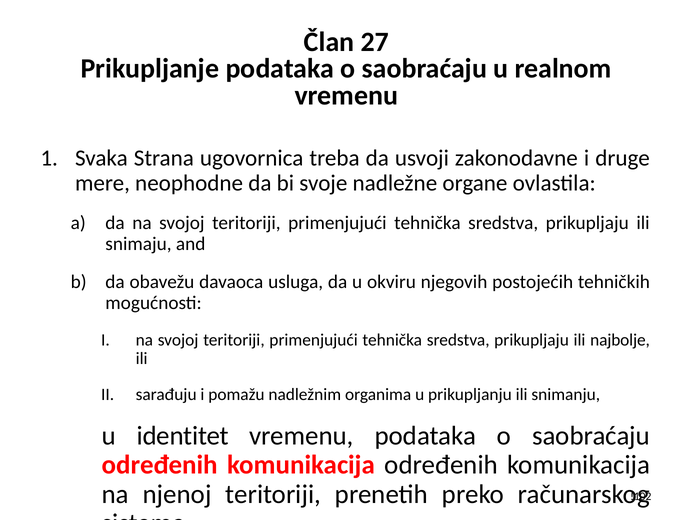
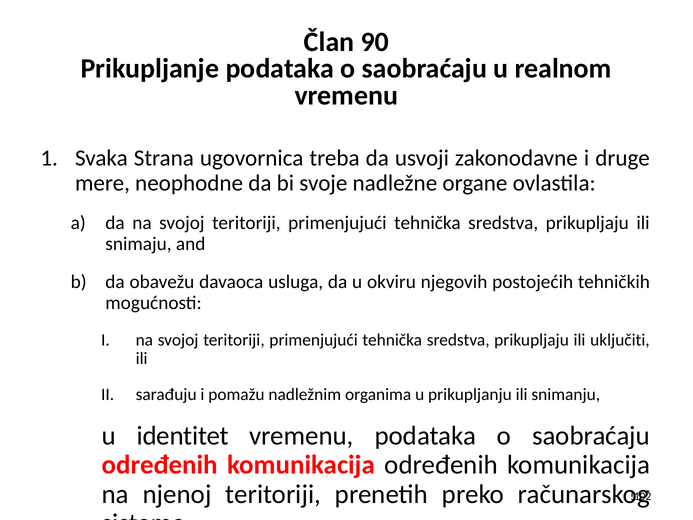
27: 27 -> 90
najbolje: najbolje -> uključiti
